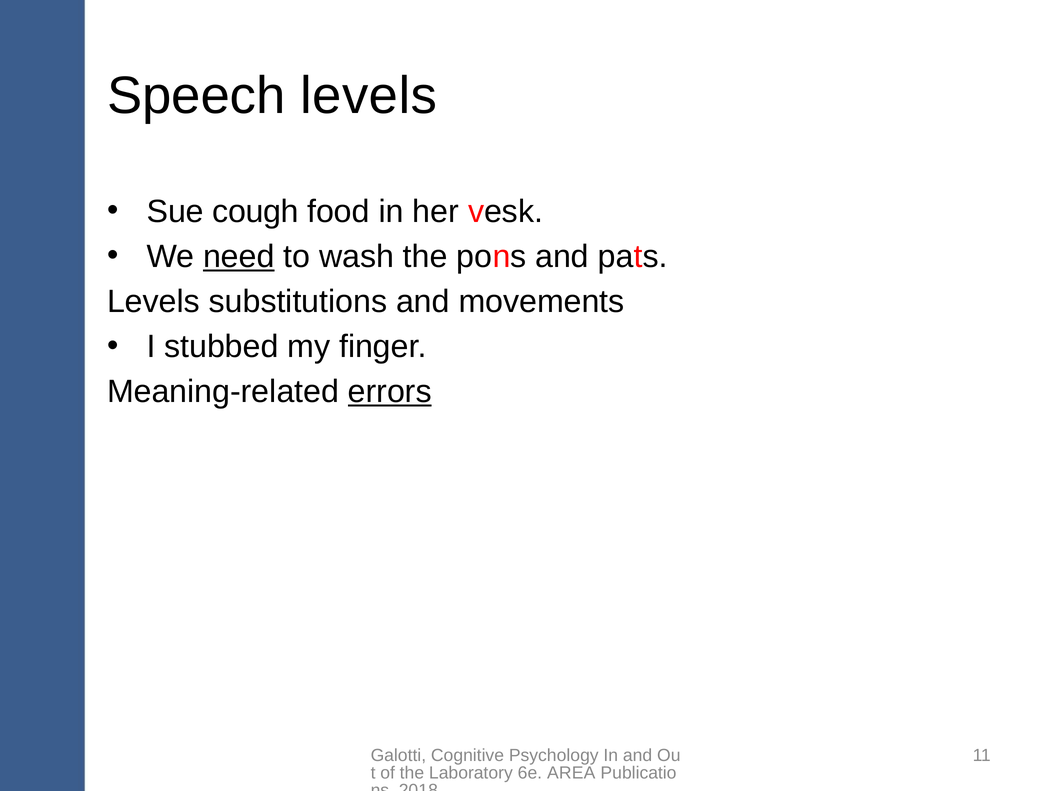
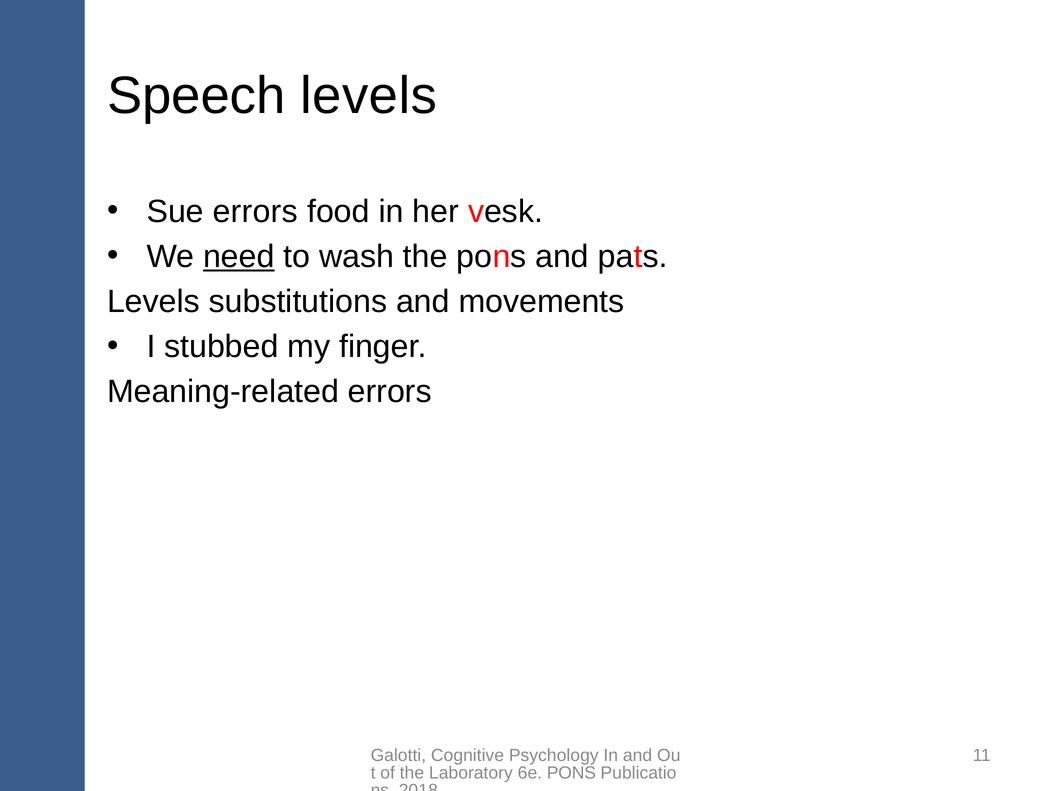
Sue cough: cough -> errors
errors at (390, 392) underline: present -> none
6e AREA: AREA -> PONS
